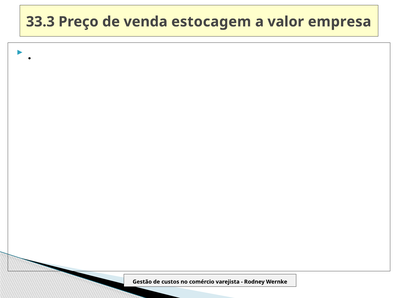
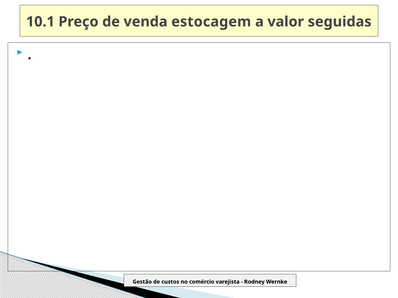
33.3: 33.3 -> 10.1
empresa: empresa -> seguidas
